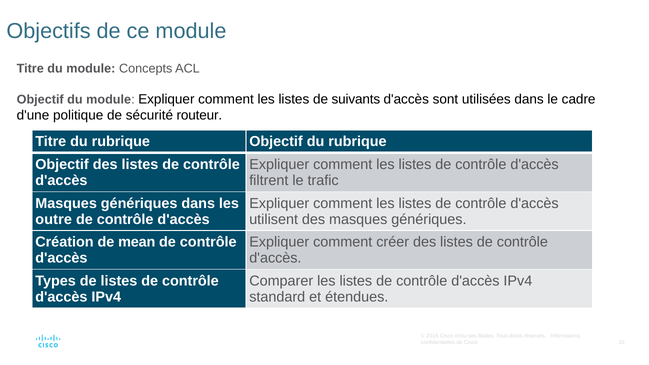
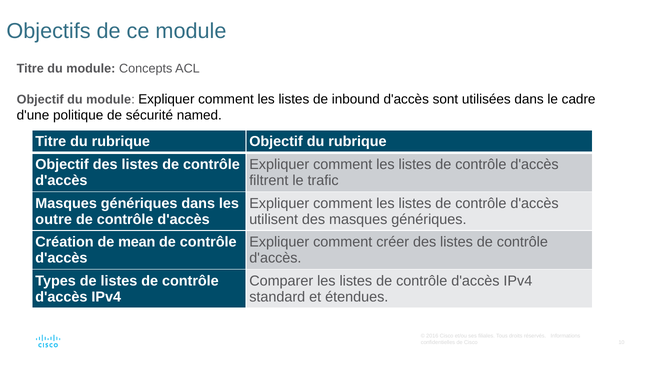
suivants: suivants -> inbound
routeur: routeur -> named
